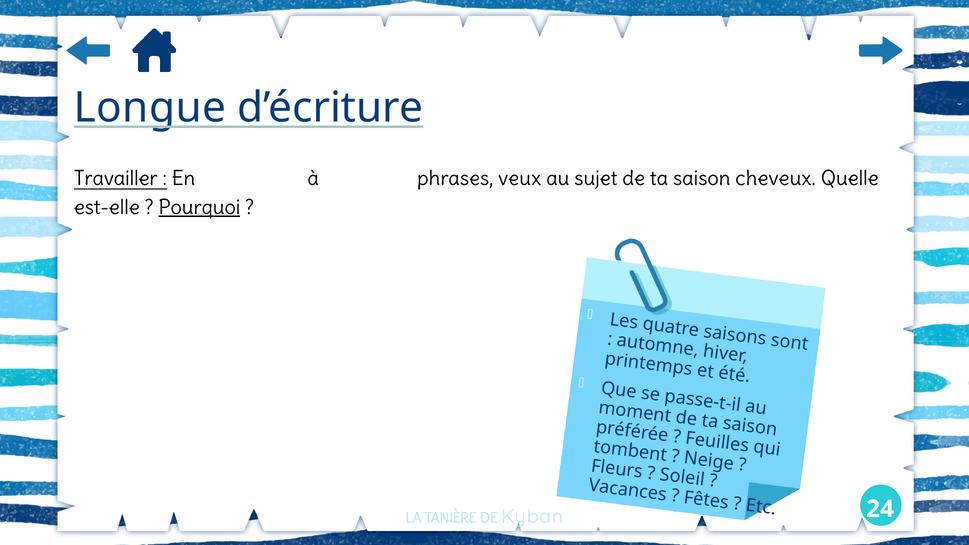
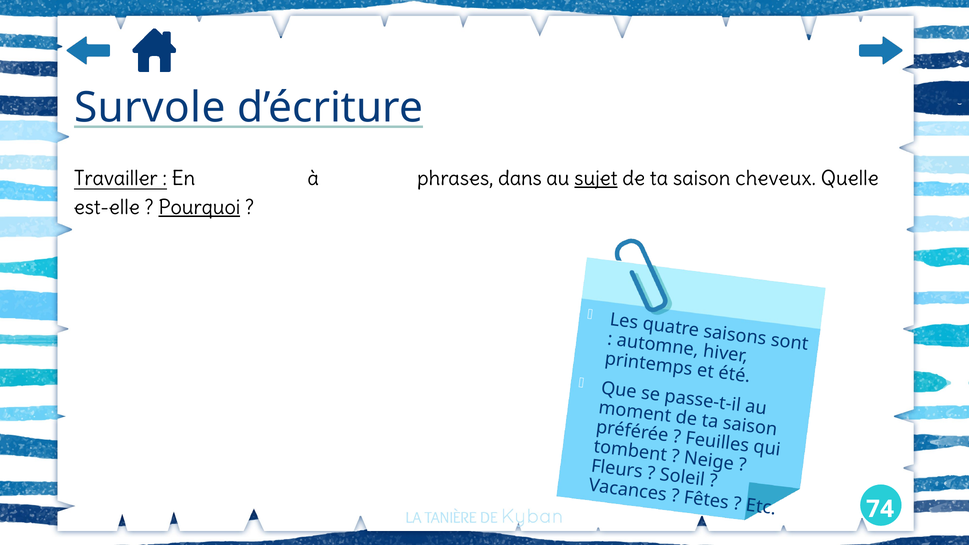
Longue: Longue -> Survole
veux: veux -> dans
sujet underline: none -> present
24: 24 -> 74
